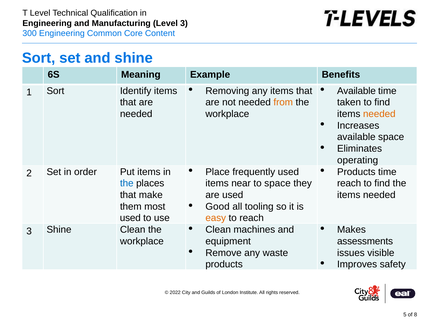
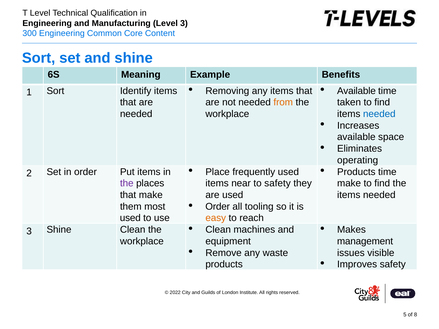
needed at (379, 114) colour: orange -> blue
the at (127, 184) colour: blue -> purple
to space: space -> safety
reach at (349, 184): reach -> make
Good at (218, 207): Good -> Order
assessments: assessments -> management
